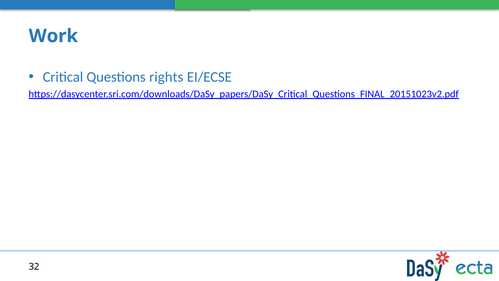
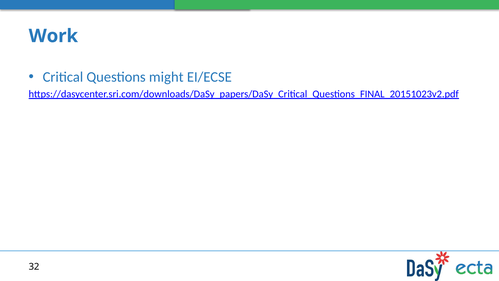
rights: rights -> might
